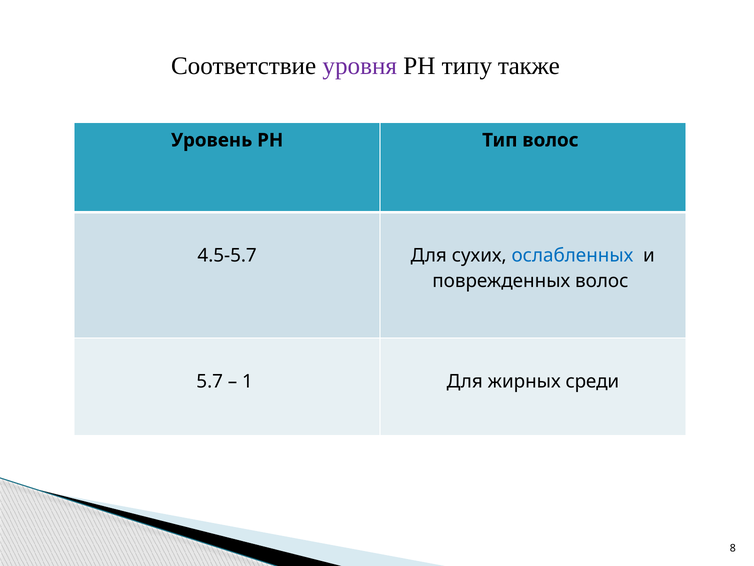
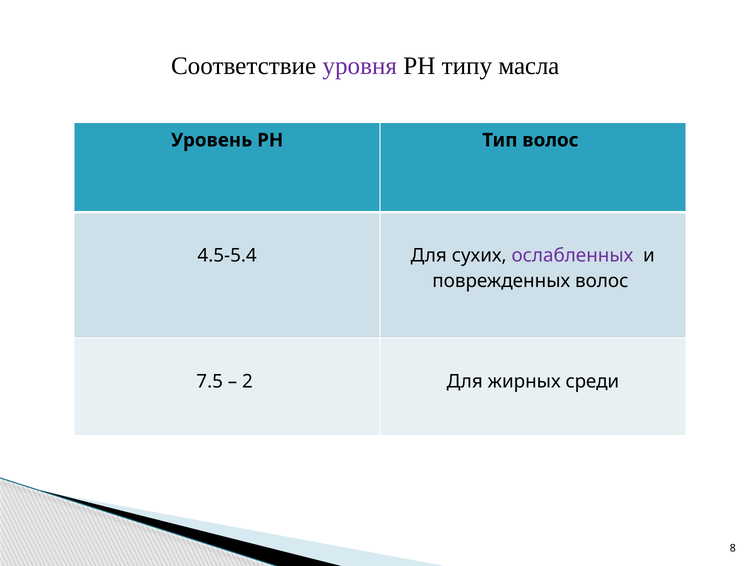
также: также -> масла
4.5-5.7: 4.5-5.7 -> 4.5-5.4
ослабленных colour: blue -> purple
5.7: 5.7 -> 7.5
1: 1 -> 2
